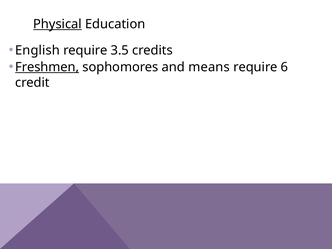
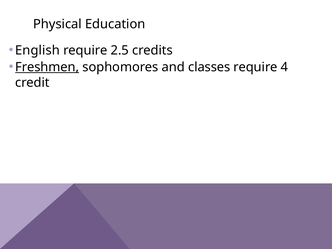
Physical underline: present -> none
3.5: 3.5 -> 2.5
means: means -> classes
6: 6 -> 4
